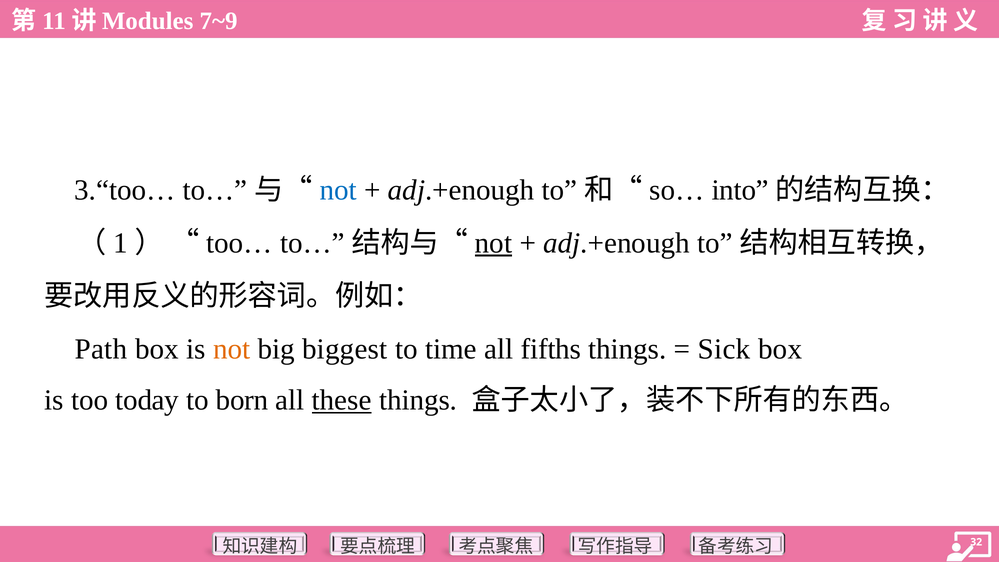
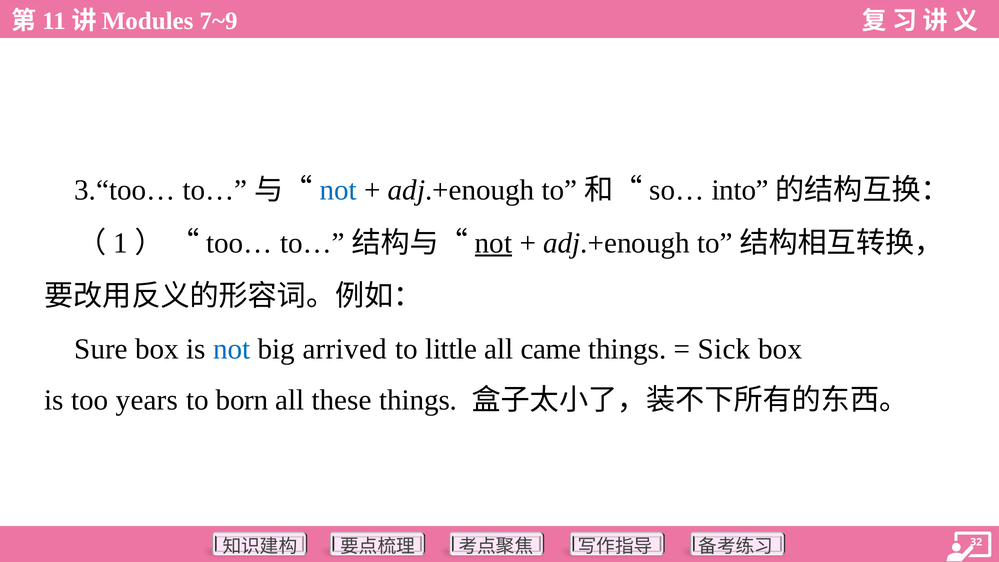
Path: Path -> Sure
not at (232, 349) colour: orange -> blue
biggest: biggest -> arrived
time: time -> little
fifths: fifths -> came
today: today -> years
these underline: present -> none
